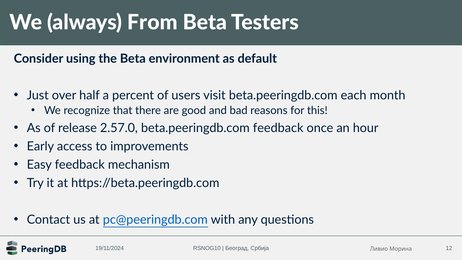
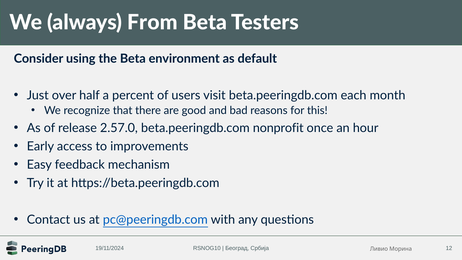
beta.peeringdb.com feedback: feedback -> nonprofit
